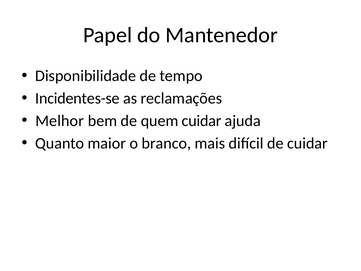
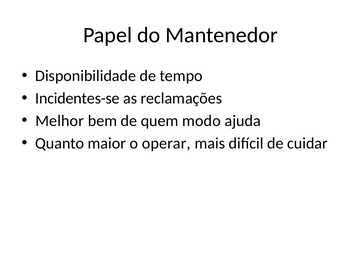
quem cuidar: cuidar -> modo
branco: branco -> operar
